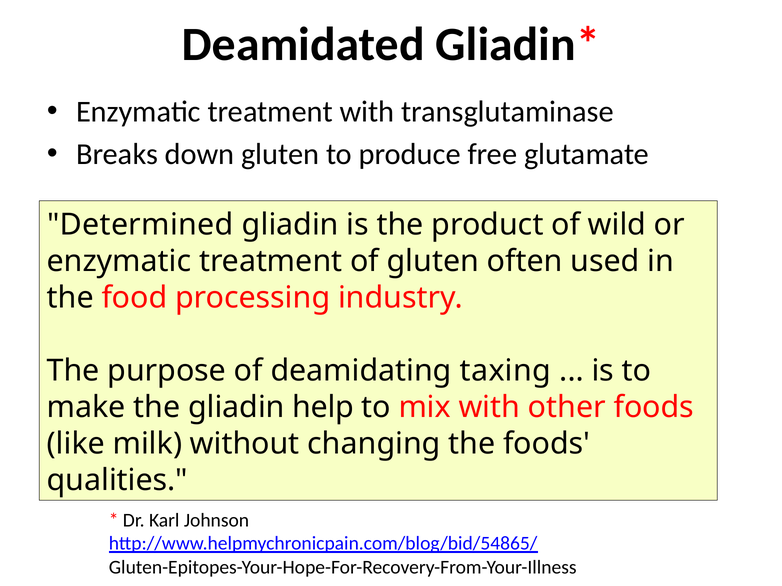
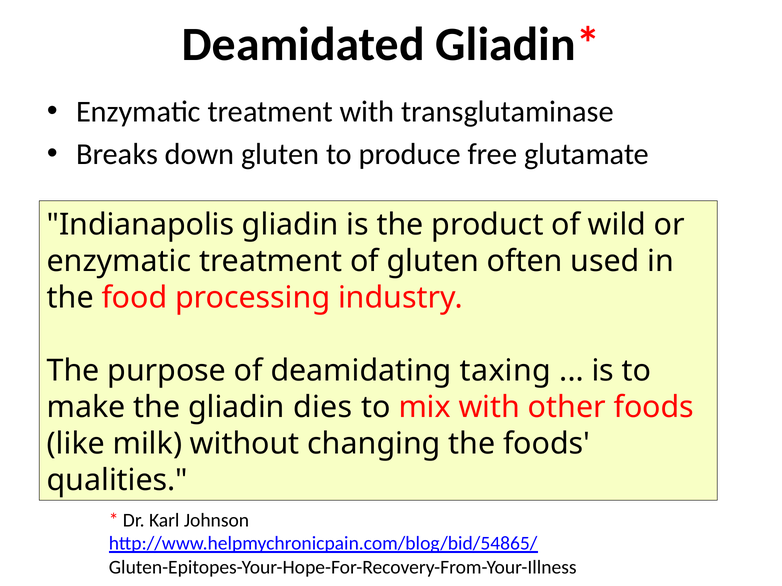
Determined: Determined -> Indianapolis
help: help -> dies
